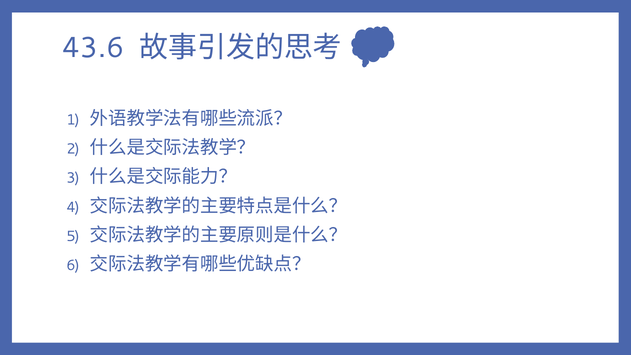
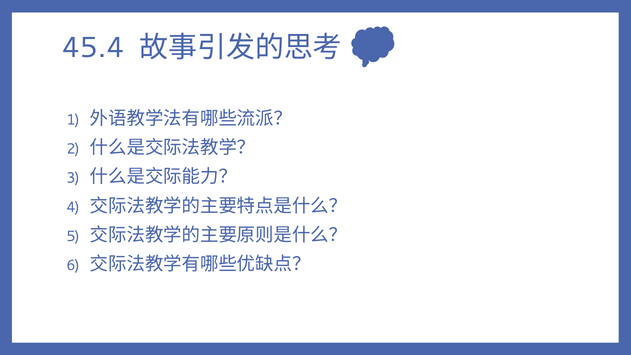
43.6: 43.6 -> 45.4
